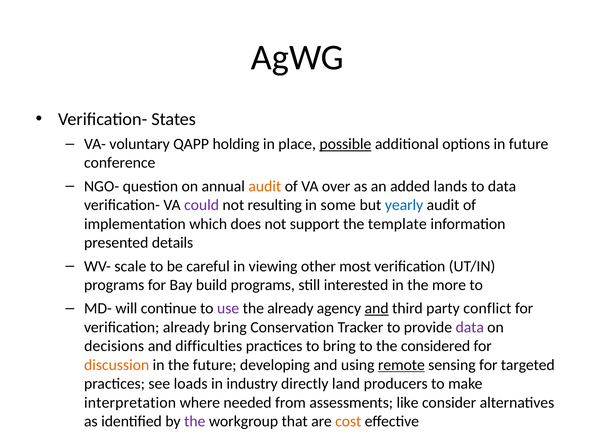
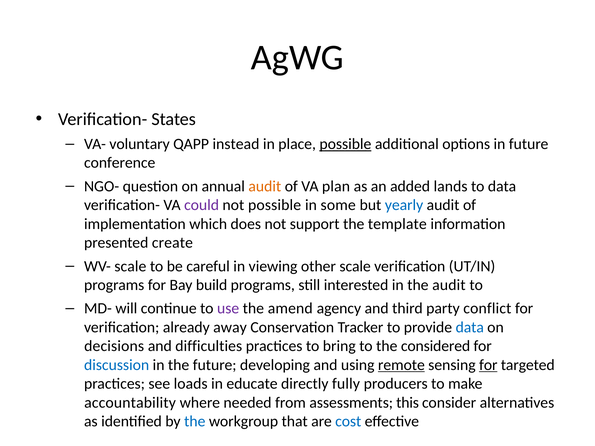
holding: holding -> instead
over: over -> plan
not resulting: resulting -> possible
details: details -> create
other most: most -> scale
the more: more -> audit
the already: already -> amend
and at (377, 309) underline: present -> none
already bring: bring -> away
data at (470, 327) colour: purple -> blue
discussion colour: orange -> blue
for at (488, 365) underline: none -> present
industry: industry -> educate
land: land -> fully
interpretation: interpretation -> accountability
like: like -> this
the at (195, 422) colour: purple -> blue
cost colour: orange -> blue
